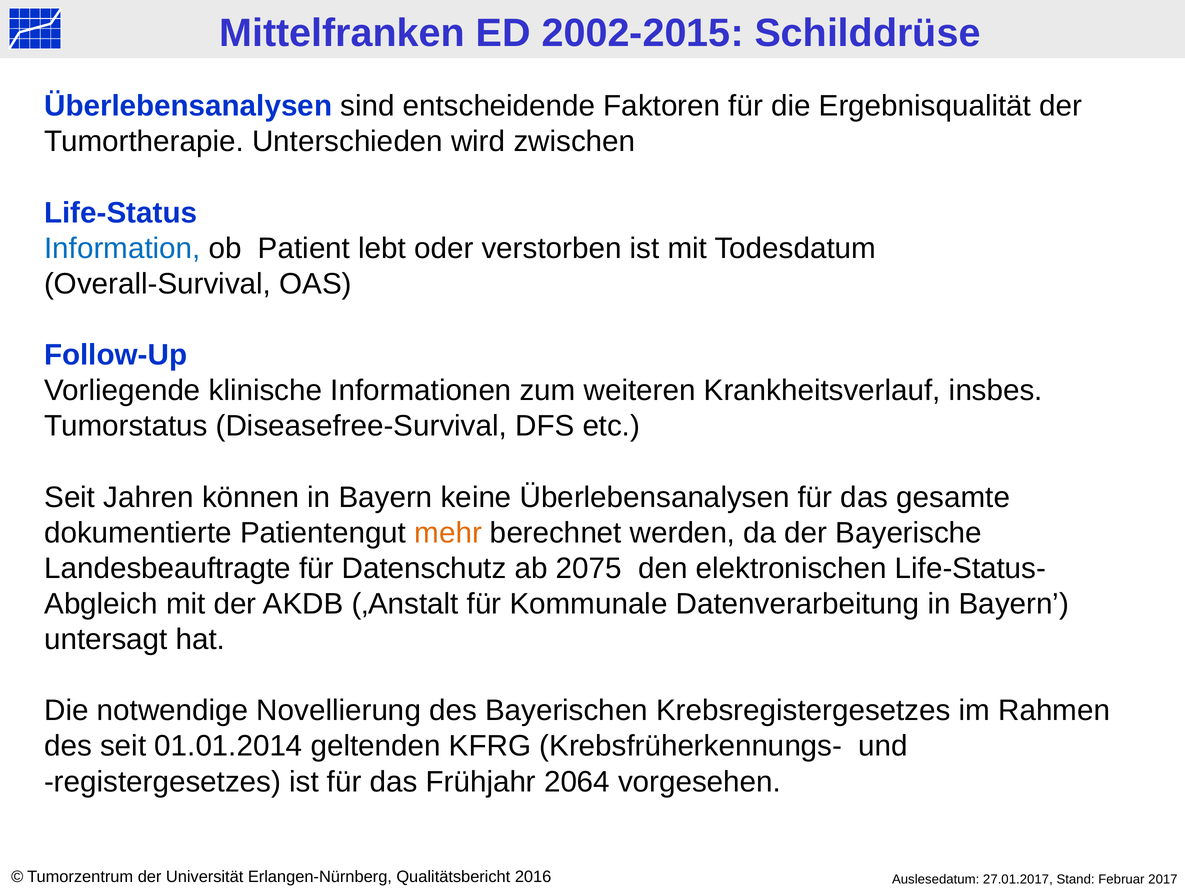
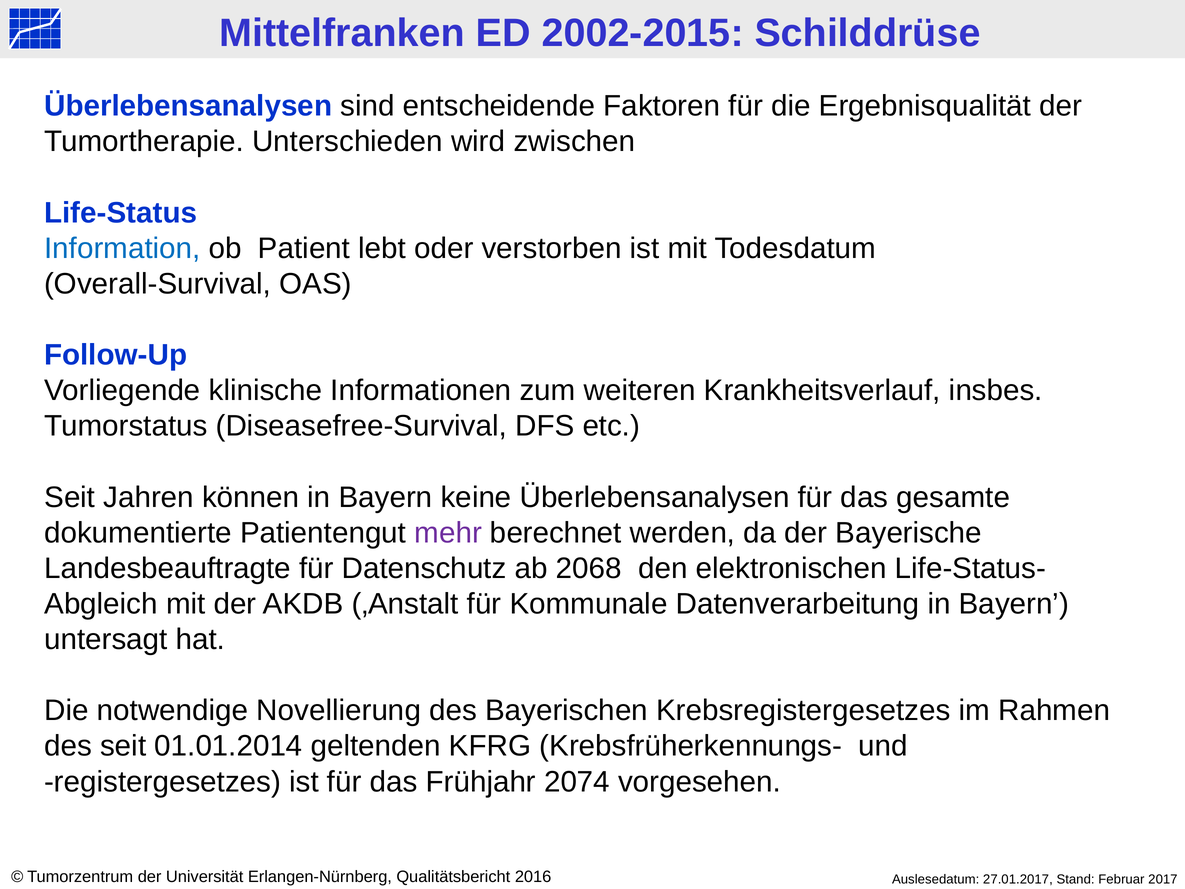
mehr colour: orange -> purple
2075: 2075 -> 2068
2064: 2064 -> 2074
